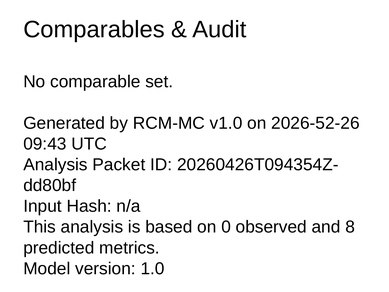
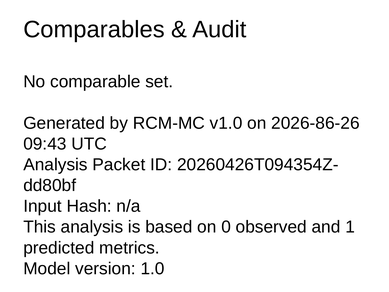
2026-52-26: 2026-52-26 -> 2026-86-26
8: 8 -> 1
